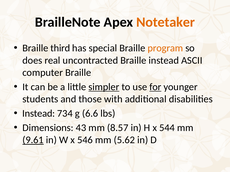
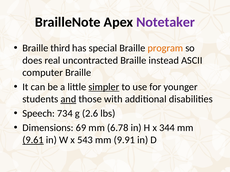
Notetaker colour: orange -> purple
for underline: present -> none
and underline: none -> present
Instead at (39, 114): Instead -> Speech
6.6: 6.6 -> 2.6
43: 43 -> 69
8.57: 8.57 -> 6.78
544: 544 -> 344
546: 546 -> 543
5.62: 5.62 -> 9.91
